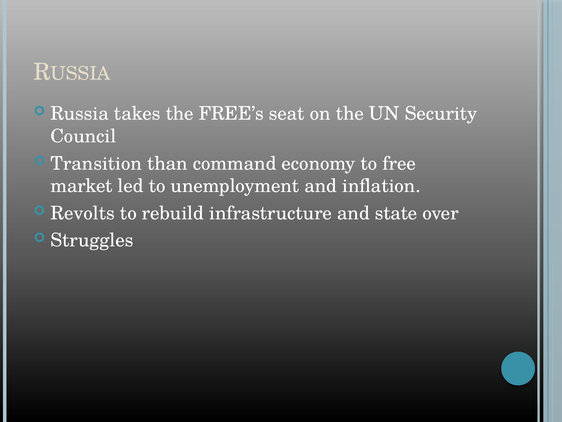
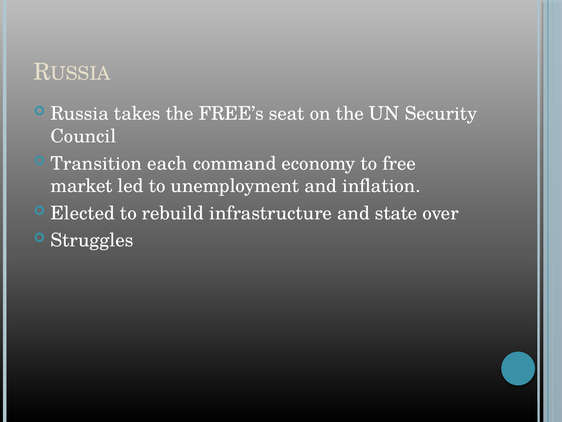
than: than -> each
Revolts: Revolts -> Elected
